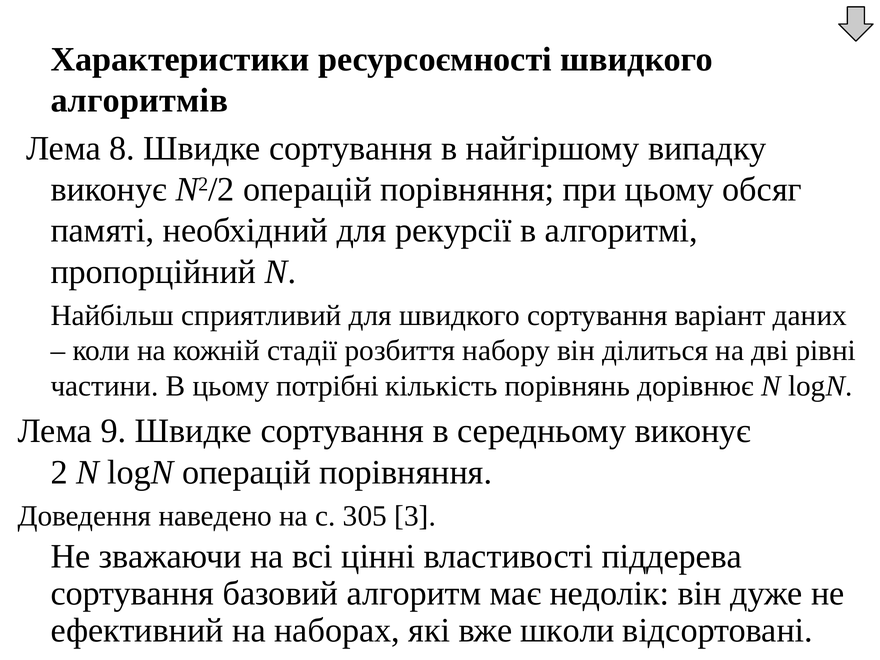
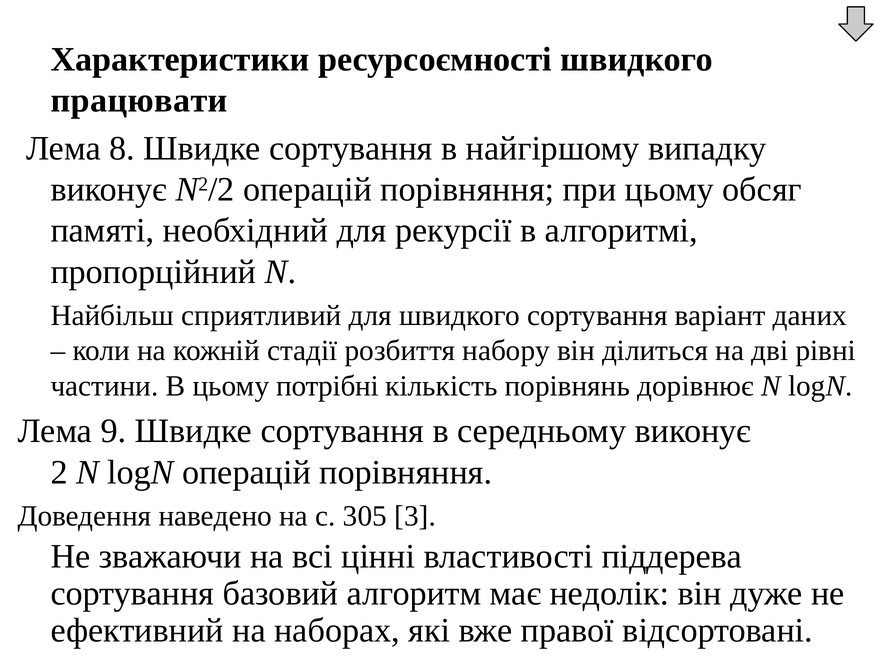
алгоритмів: алгоритмів -> працювати
школи: школи -> правої
